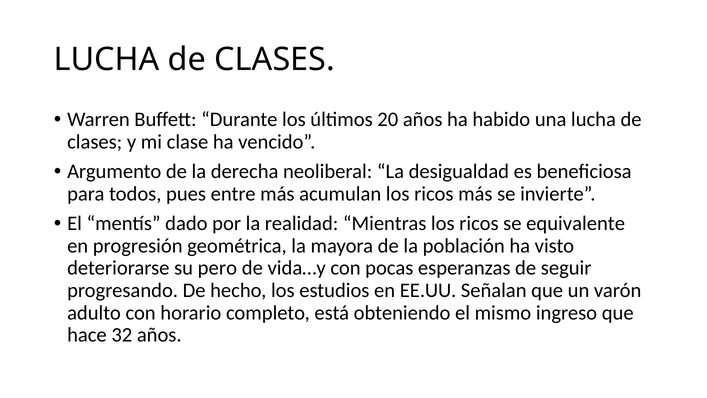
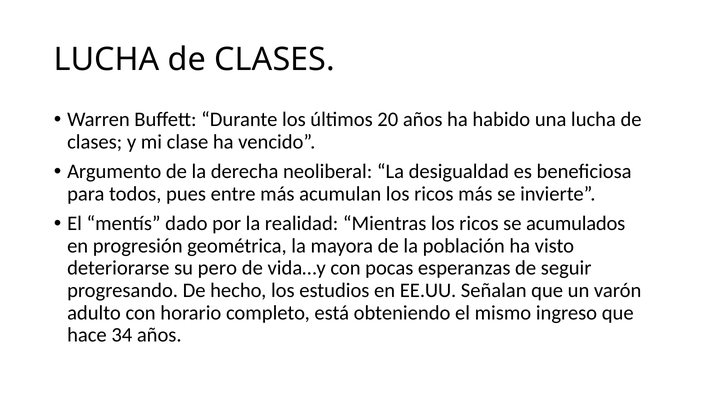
equivalente: equivalente -> acumulados
32: 32 -> 34
